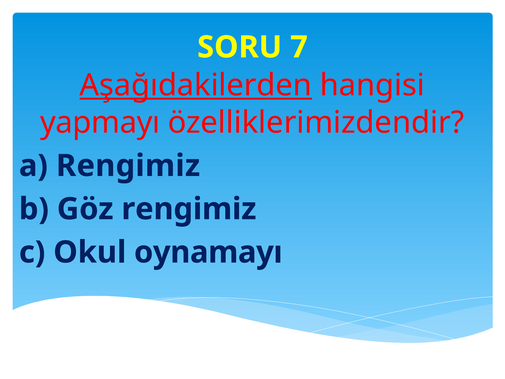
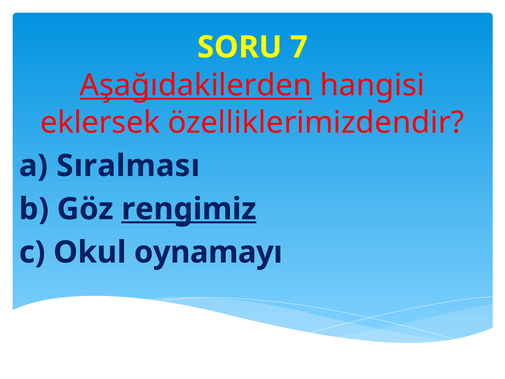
yapmayı: yapmayı -> eklersek
a Rengimiz: Rengimiz -> Sıralması
rengimiz at (189, 209) underline: none -> present
